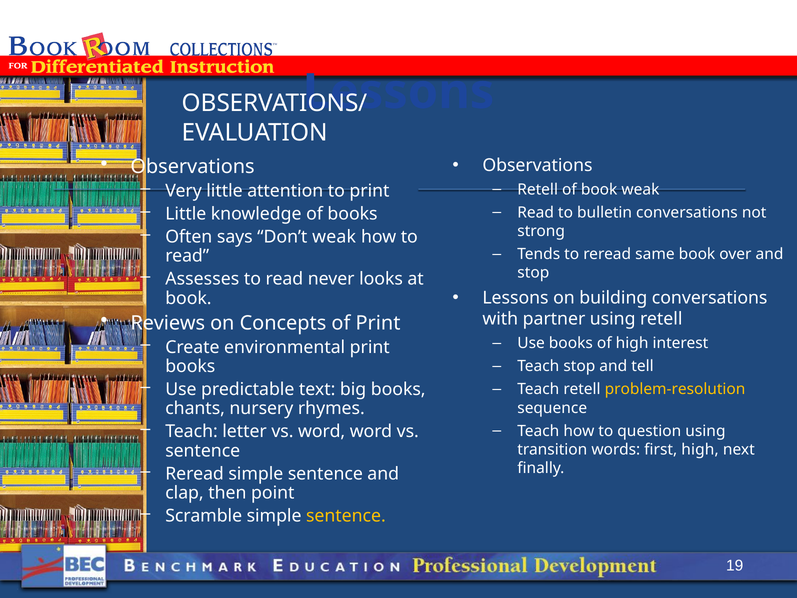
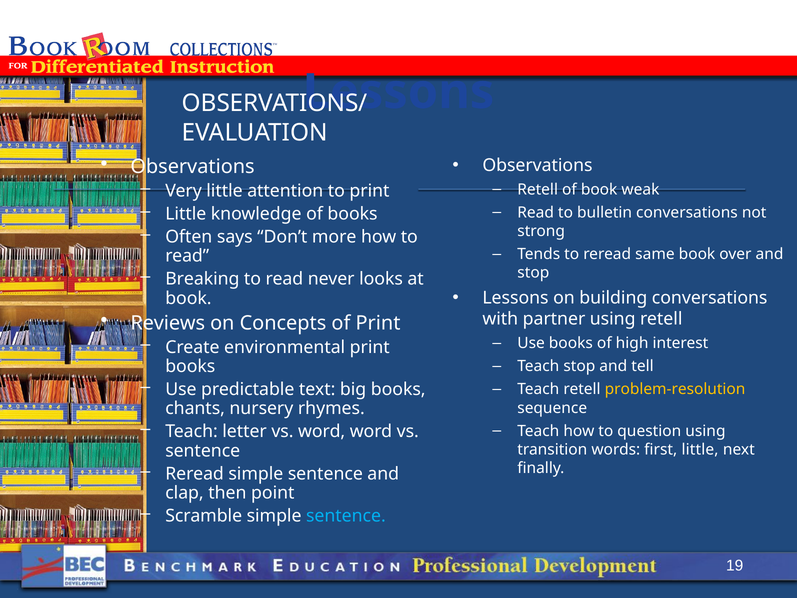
Don’t weak: weak -> more
Assesses: Assesses -> Breaking
first high: high -> little
sentence at (346, 516) colour: yellow -> light blue
